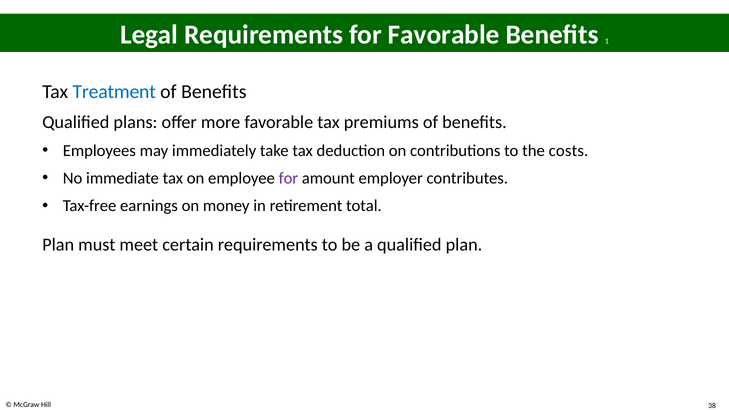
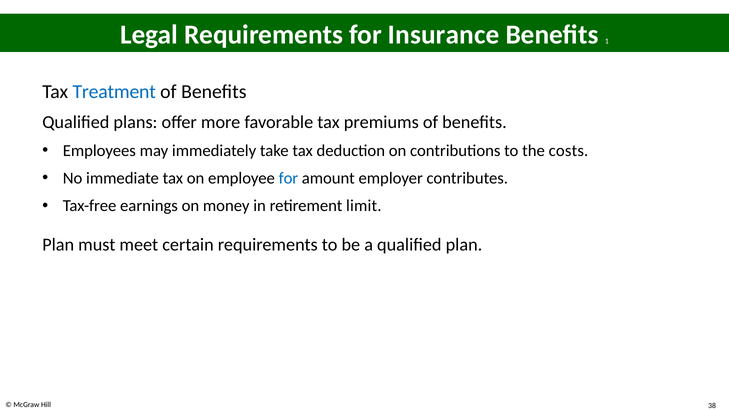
for Favorable: Favorable -> Insurance
for at (288, 178) colour: purple -> blue
total: total -> limit
